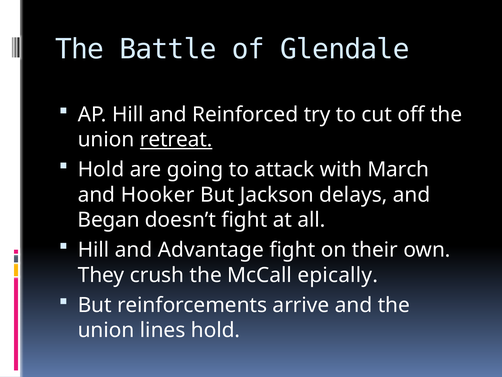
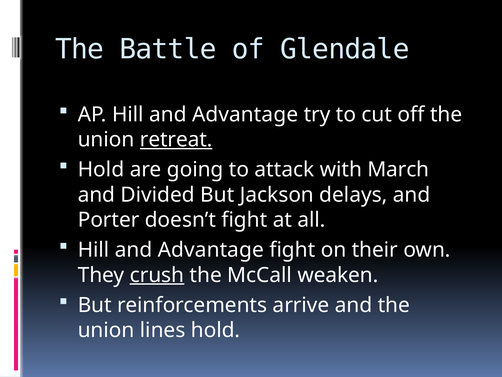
AP Hill and Reinforced: Reinforced -> Advantage
Hooker: Hooker -> Divided
Began: Began -> Porter
crush underline: none -> present
epically: epically -> weaken
